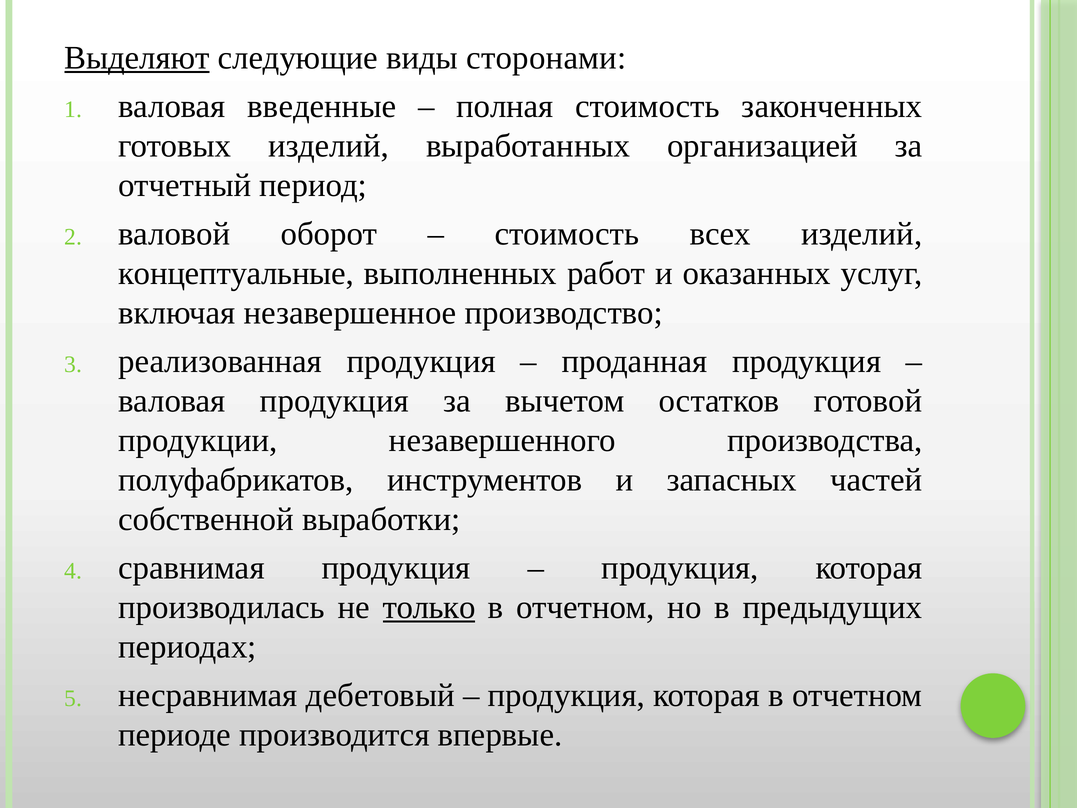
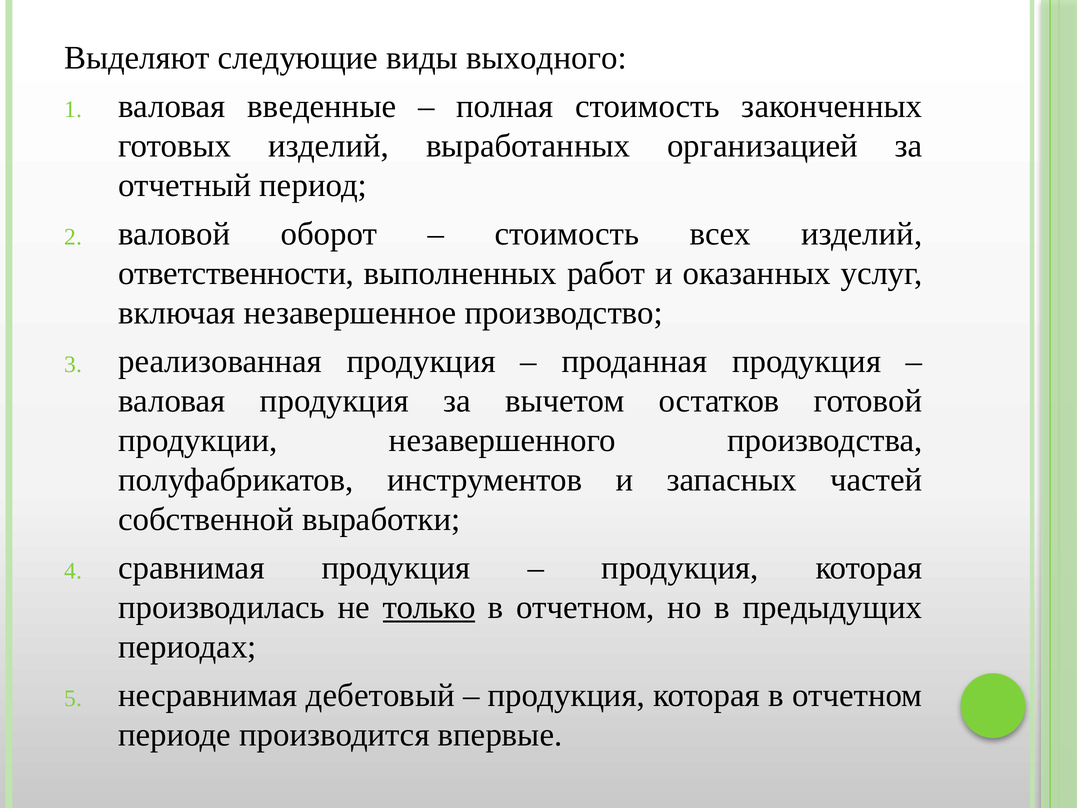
Выделяют underline: present -> none
сторонами: сторонами -> выходного
концептуальные: концептуальные -> ответственности
